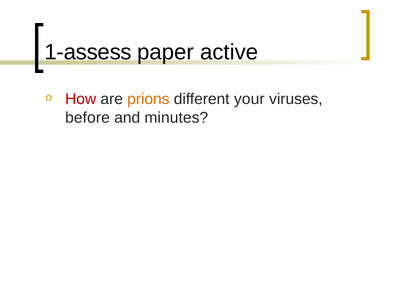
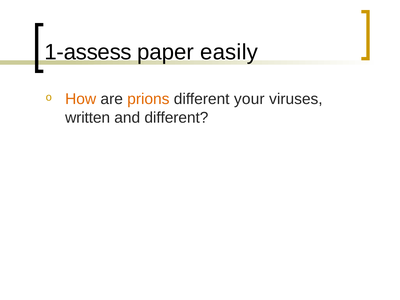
active: active -> easily
How colour: red -> orange
before: before -> written
and minutes: minutes -> different
